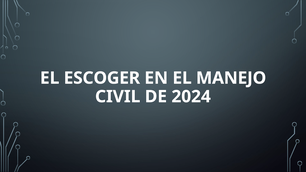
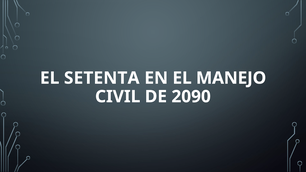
ESCOGER: ESCOGER -> SETENTA
2024: 2024 -> 2090
